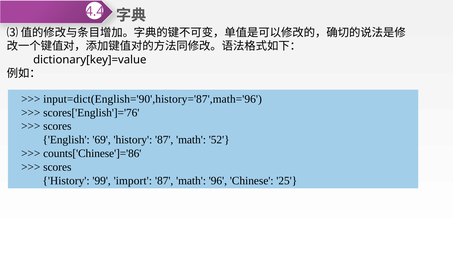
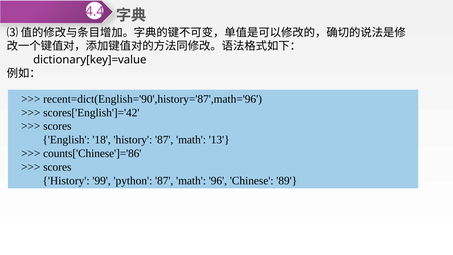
input=dict(English='90',history='87',math='96: input=dict(English='90',history='87',math='96 -> recent=dict(English='90',history='87',math='96
scores['English']='76: scores['English']='76 -> scores['English']='42
69: 69 -> 18
52: 52 -> 13
import: import -> python
25: 25 -> 89
